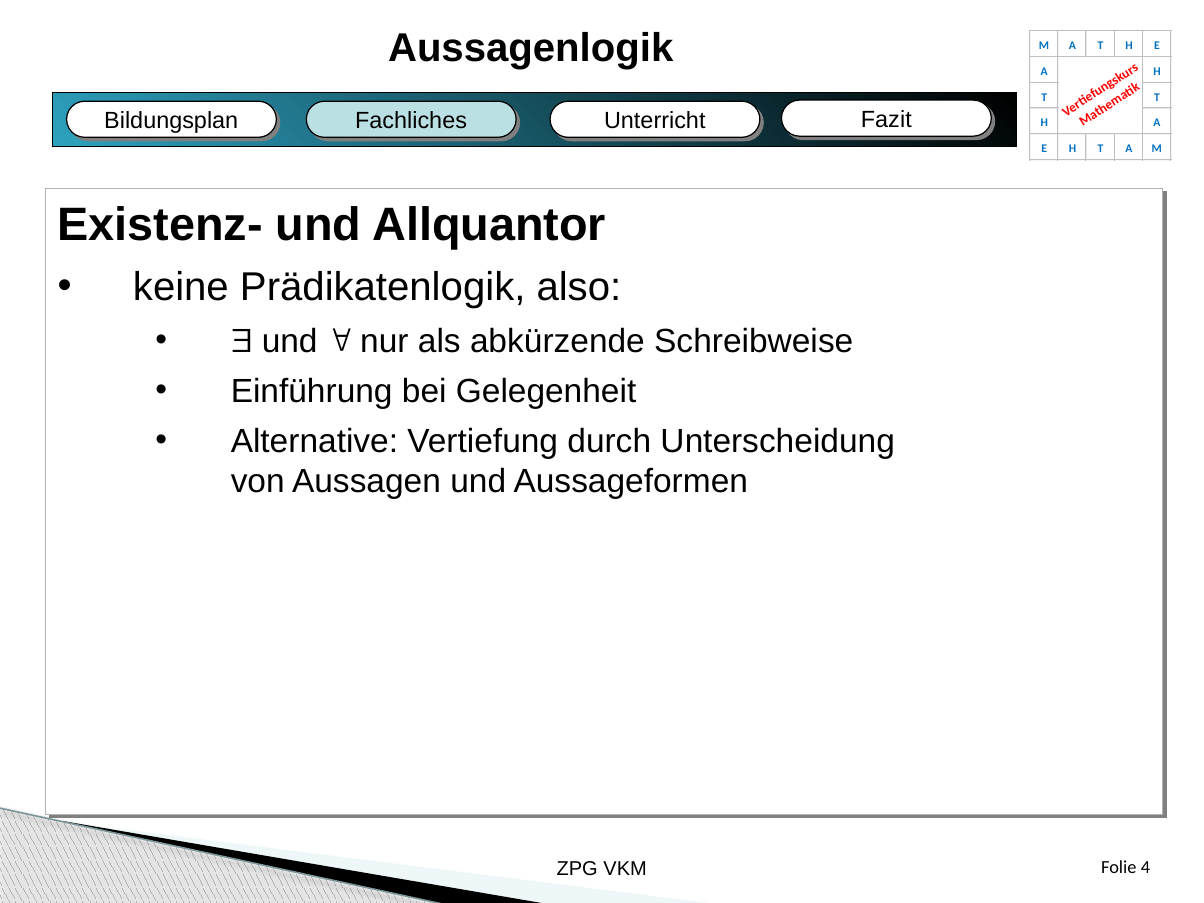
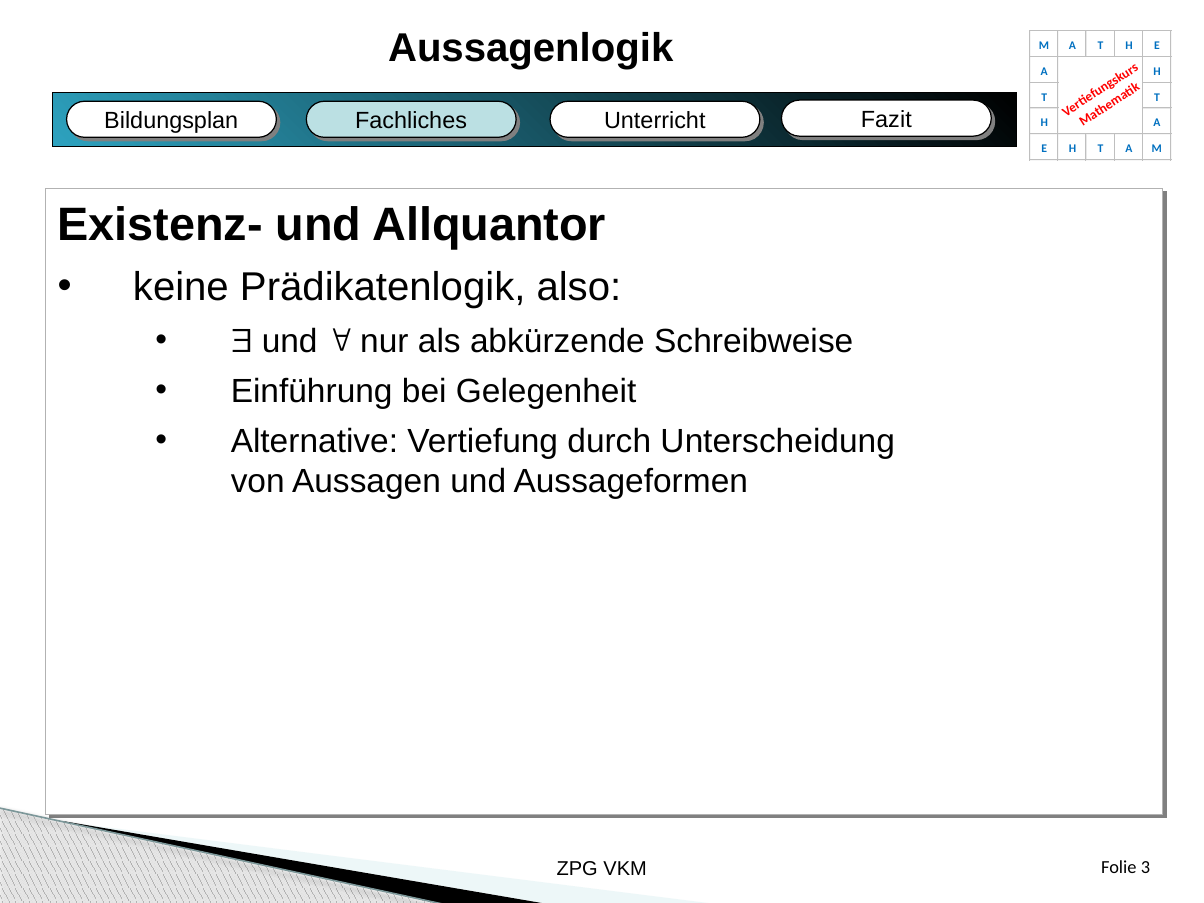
4: 4 -> 3
